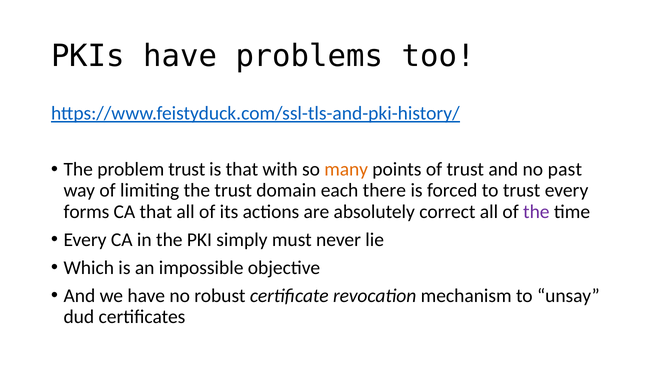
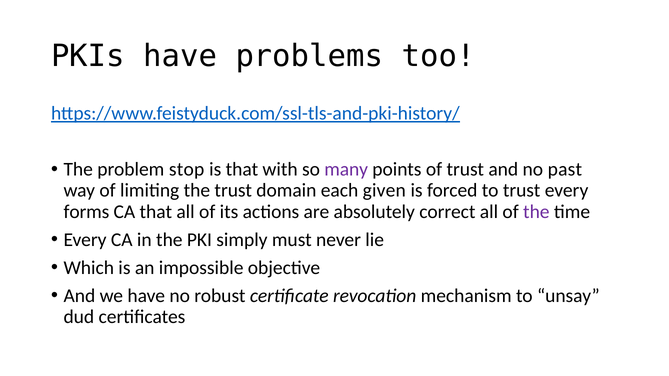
problem trust: trust -> stop
many colour: orange -> purple
there: there -> given
